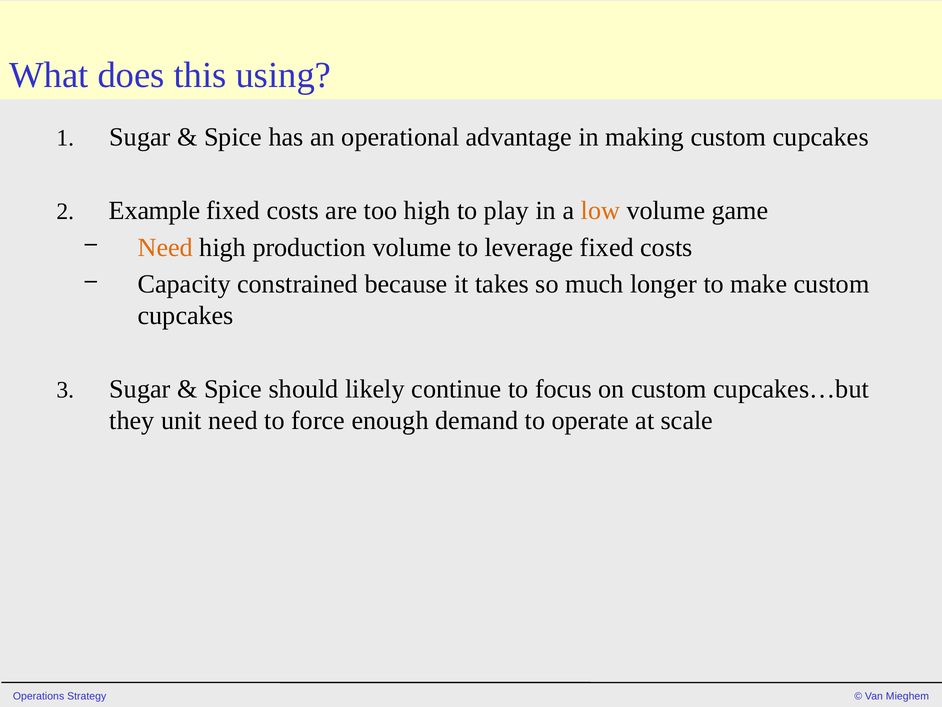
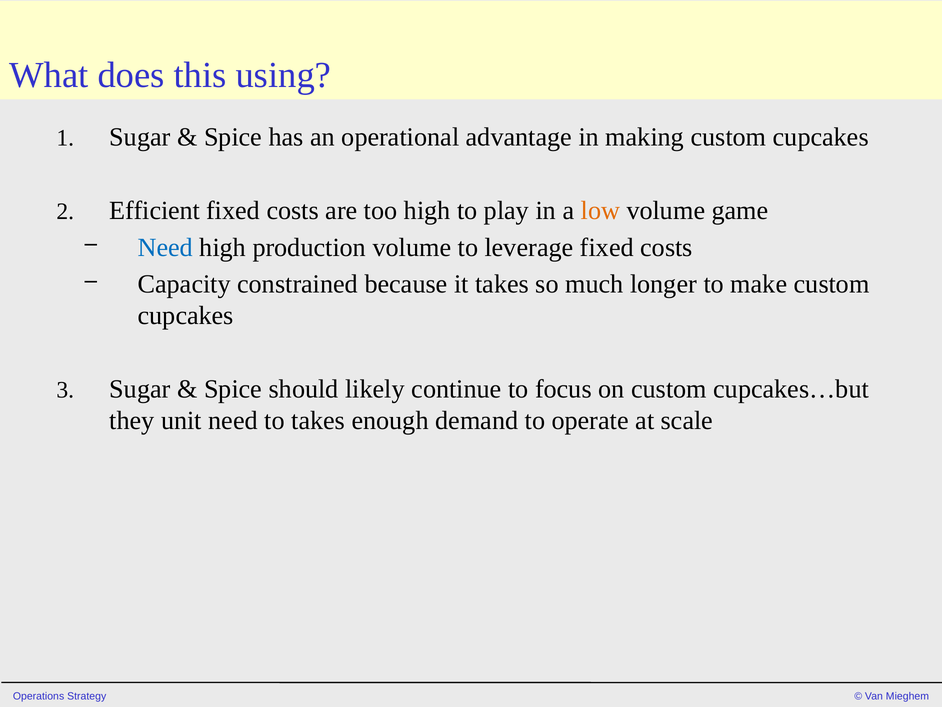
Example: Example -> Efficient
Need at (165, 247) colour: orange -> blue
to force: force -> takes
